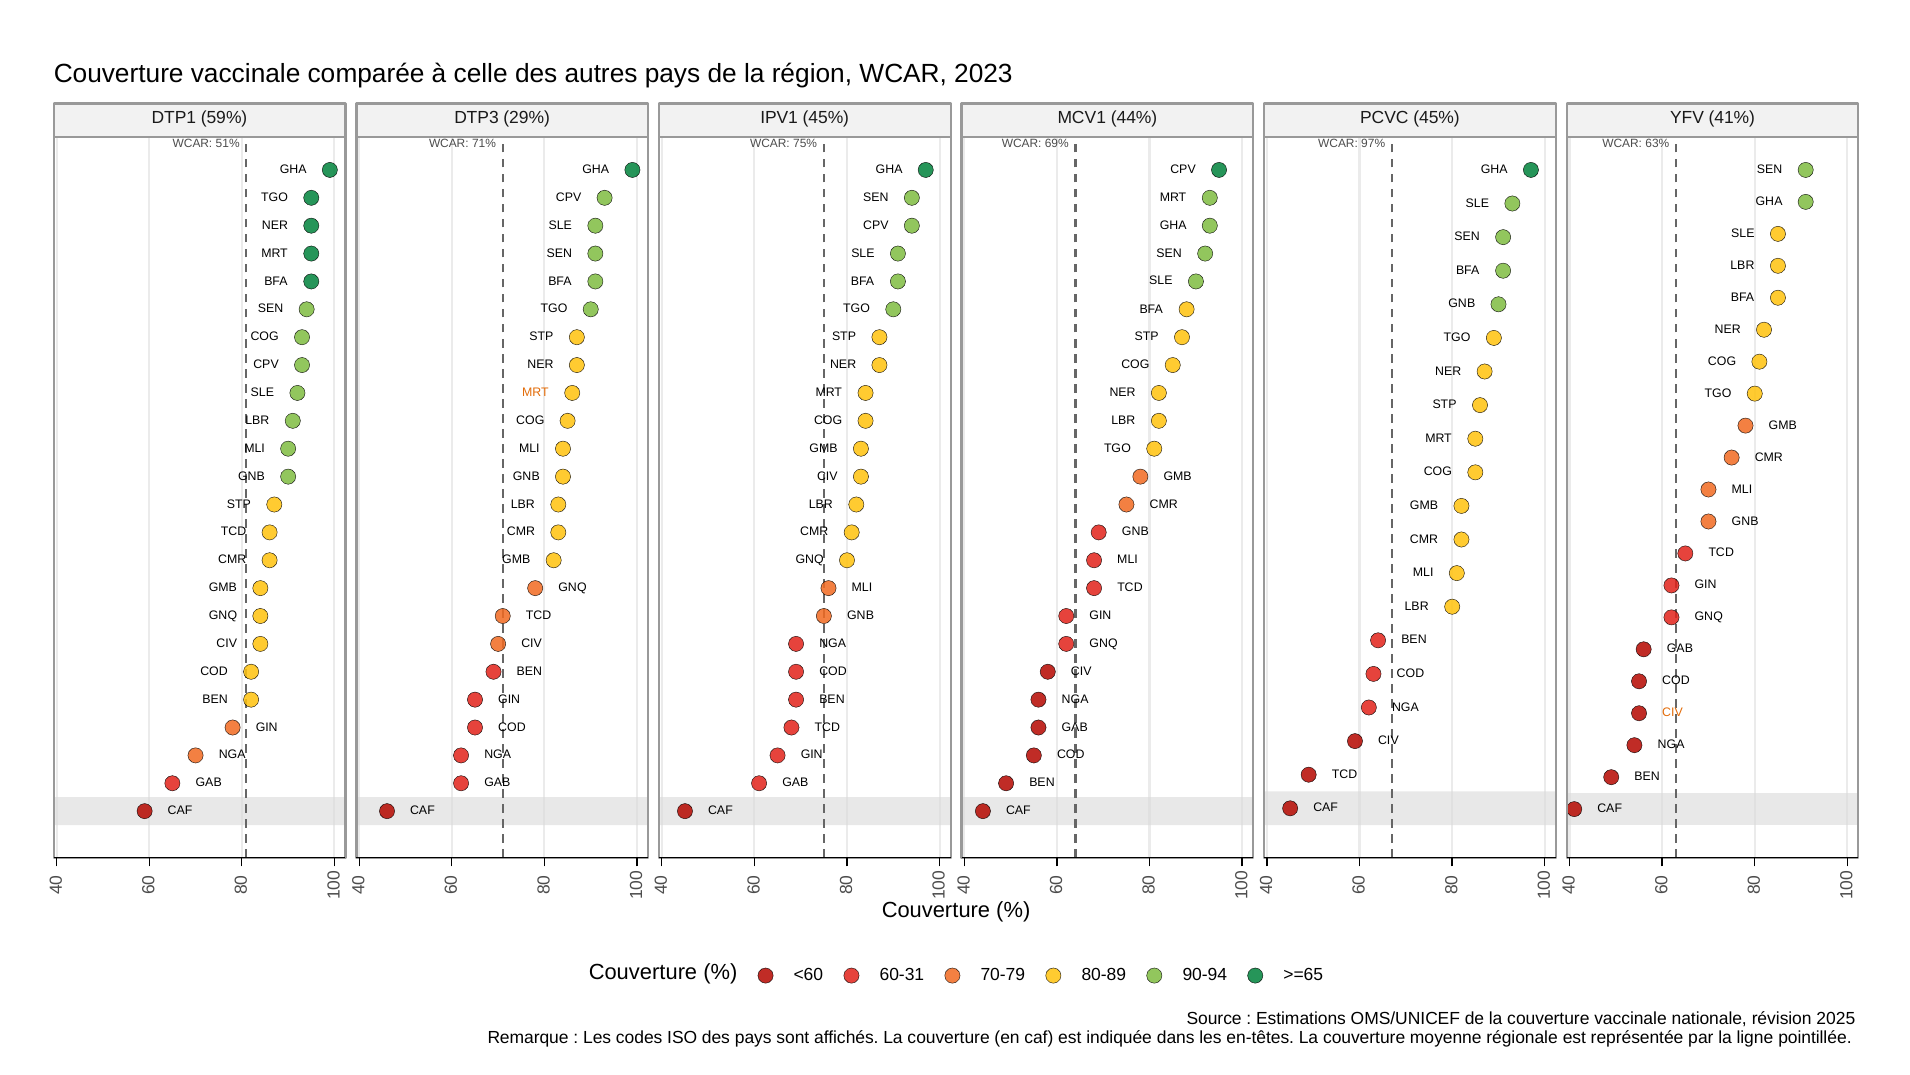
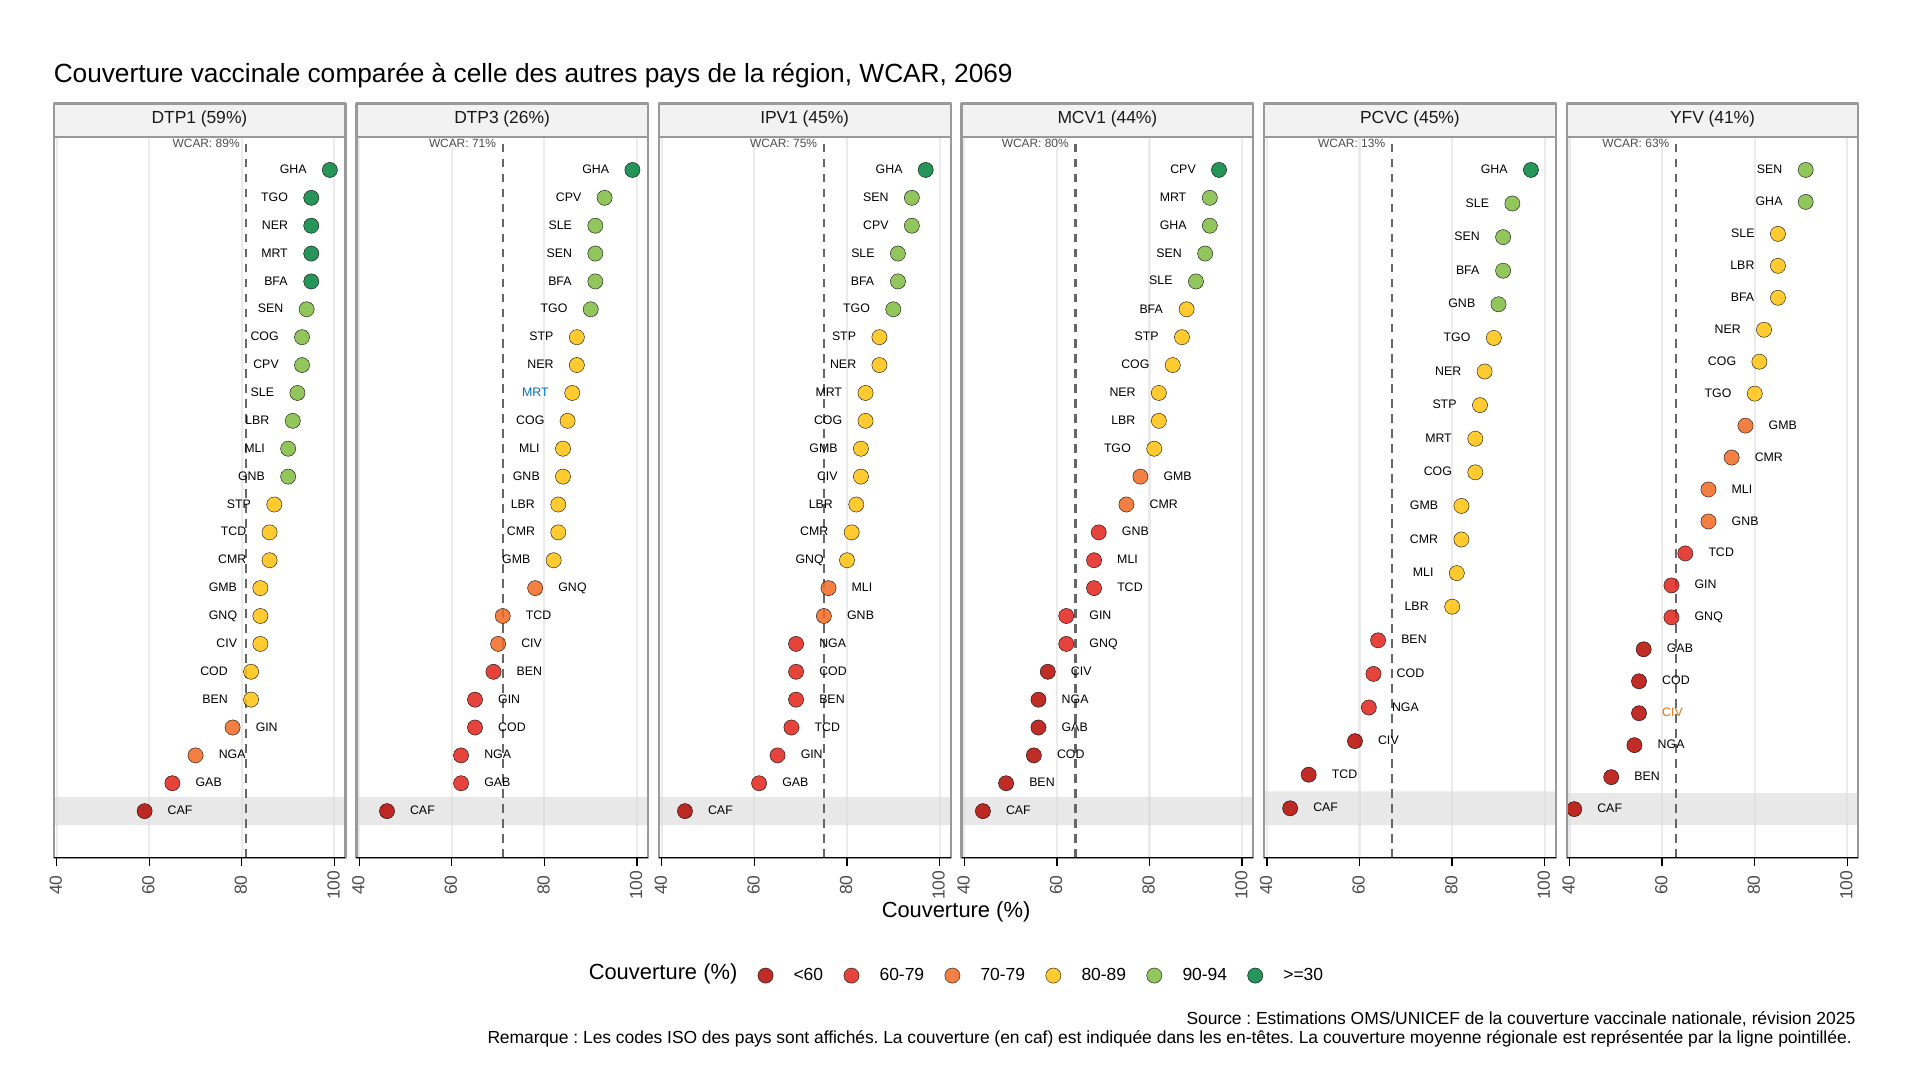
2023: 2023 -> 2069
29%: 29% -> 26%
51%: 51% -> 89%
69%: 69% -> 80%
97%: 97% -> 13%
MRT at (535, 392) colour: orange -> blue
60-31: 60-31 -> 60-79
>=65: >=65 -> >=30
